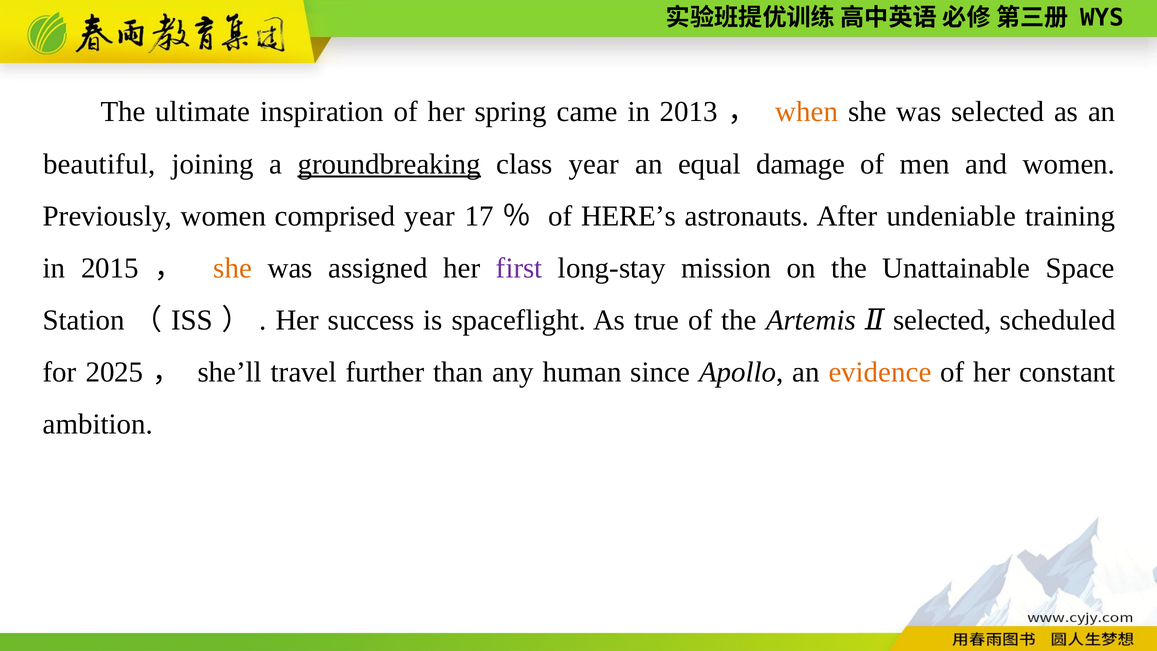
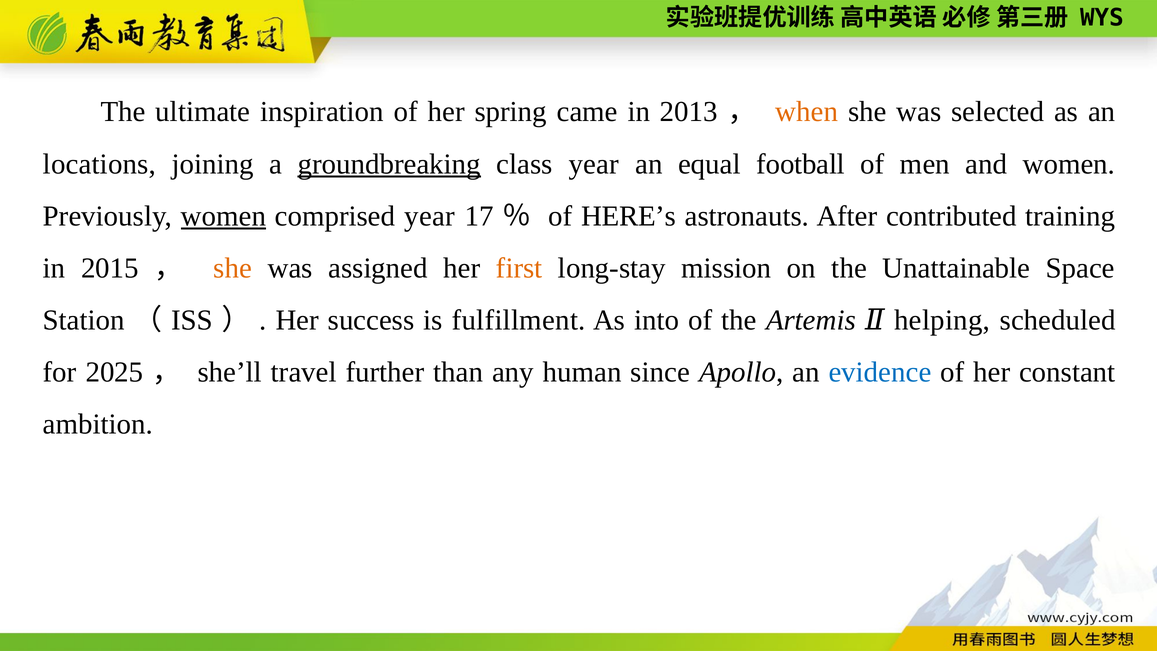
beautiful: beautiful -> locations
damage: damage -> football
women at (223, 216) underline: none -> present
undeniable: undeniable -> contributed
first colour: purple -> orange
spaceflight: spaceflight -> fulfillment
true: true -> into
Ⅱ selected: selected -> helping
evidence colour: orange -> blue
